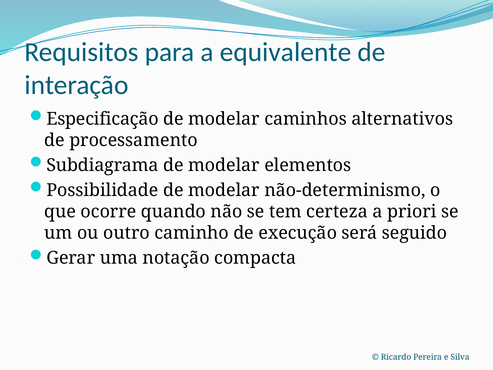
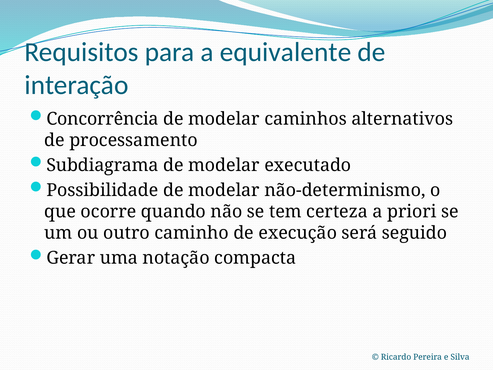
Especificação: Especificação -> Concorrência
elementos: elementos -> executado
